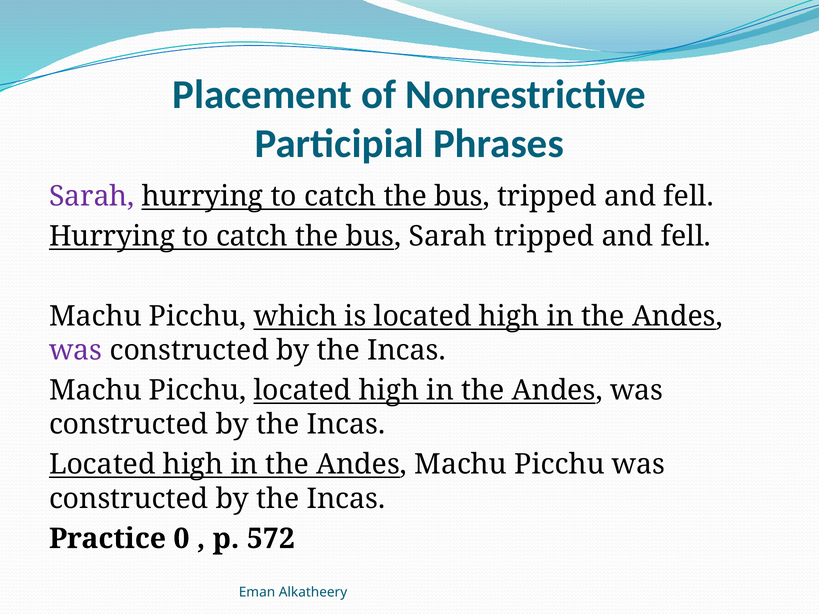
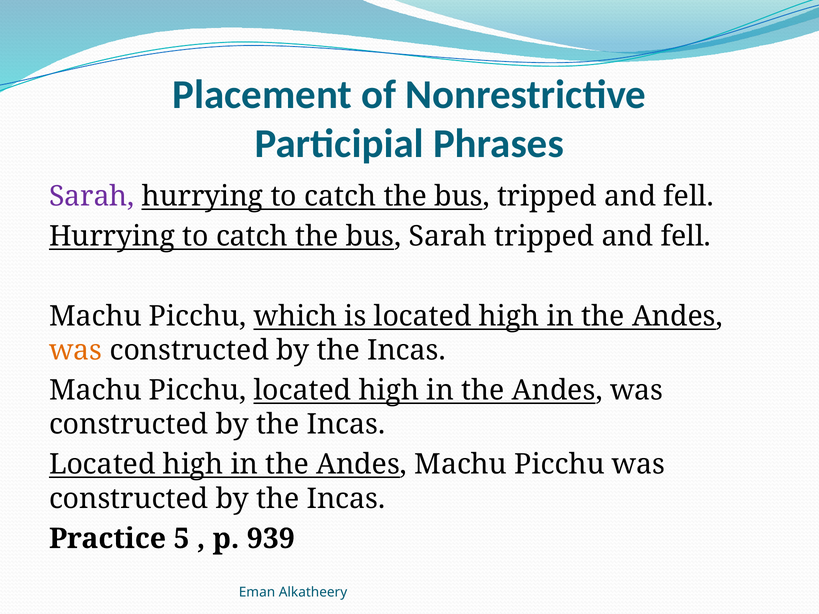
was at (76, 351) colour: purple -> orange
0: 0 -> 5
572: 572 -> 939
